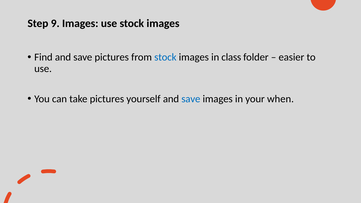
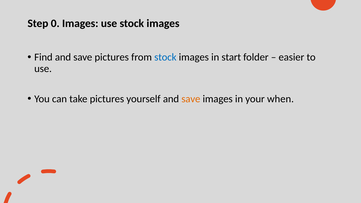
9: 9 -> 0
class: class -> start
save at (191, 99) colour: blue -> orange
